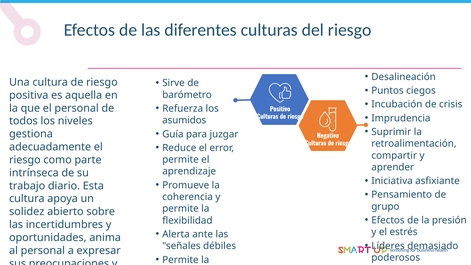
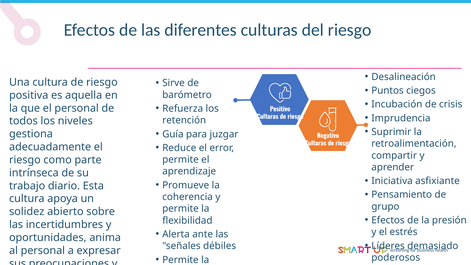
asumidos: asumidos -> retención
